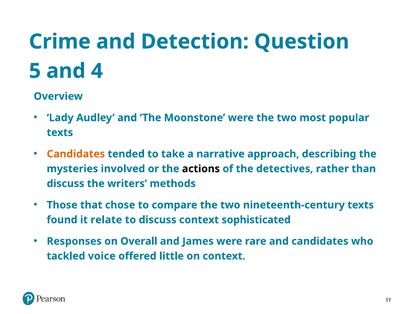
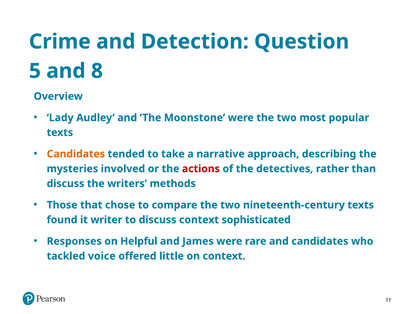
4: 4 -> 8
actions colour: black -> red
relate: relate -> writer
Overall: Overall -> Helpful
